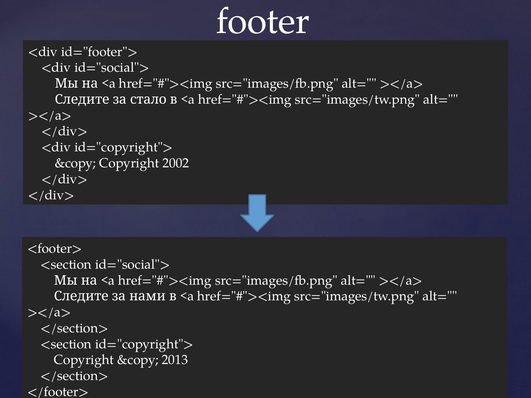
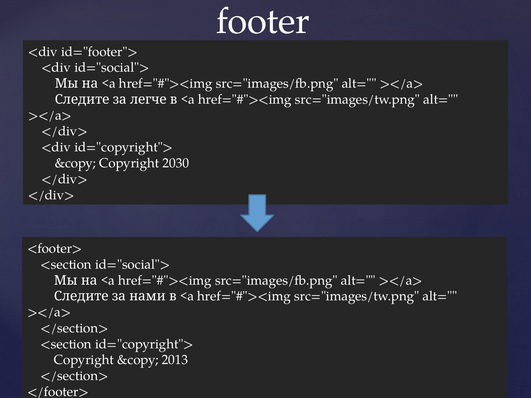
стало: стало -> легче
2002: 2002 -> 2030
